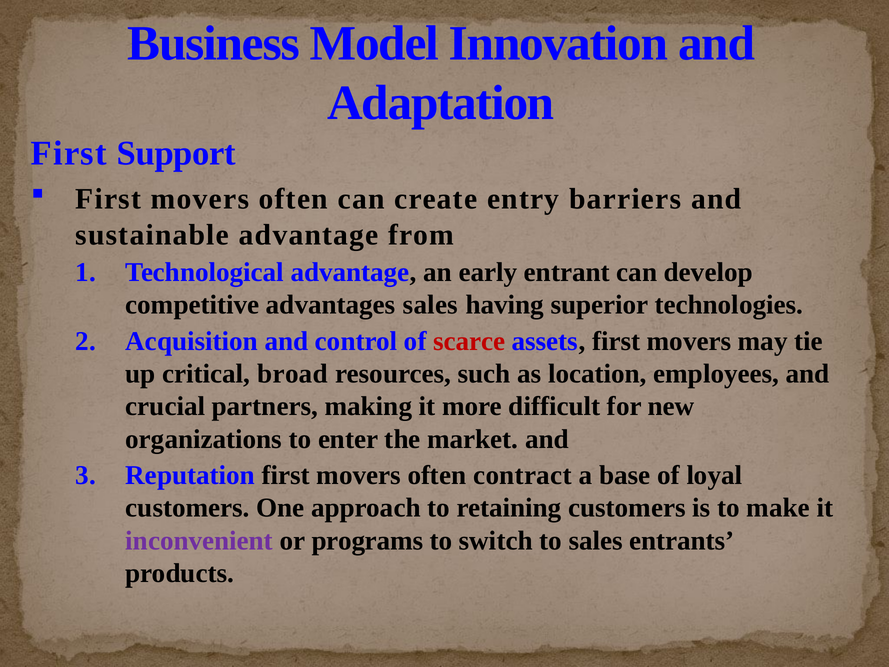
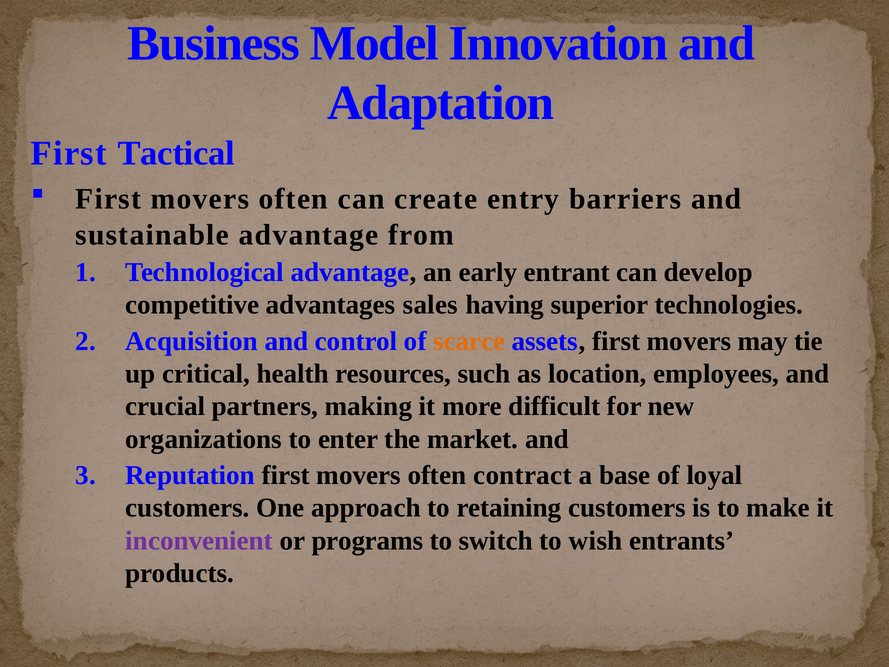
Support: Support -> Tactical
scarce colour: red -> orange
broad: broad -> health
to sales: sales -> wish
